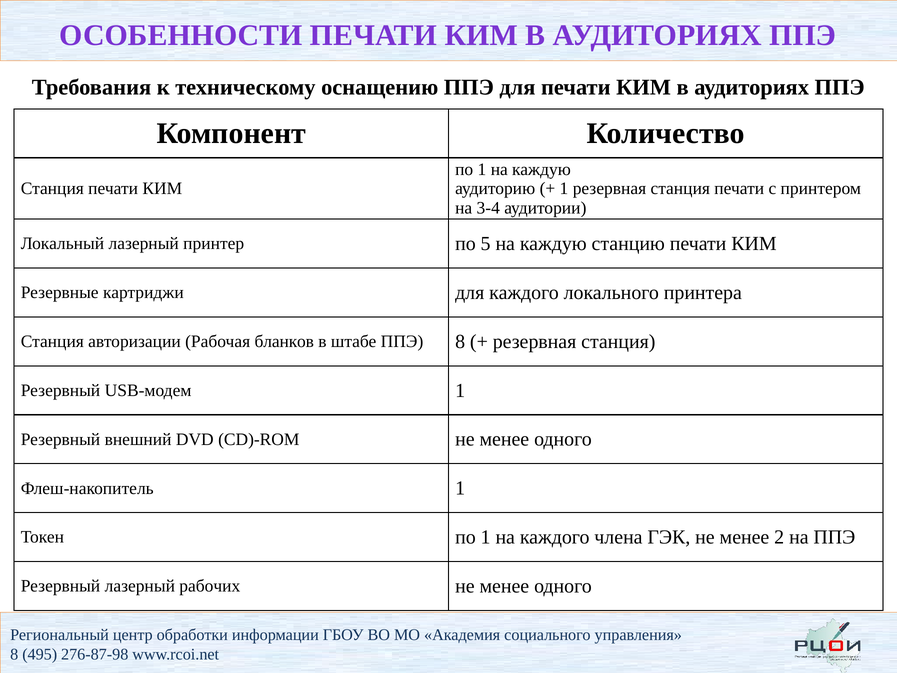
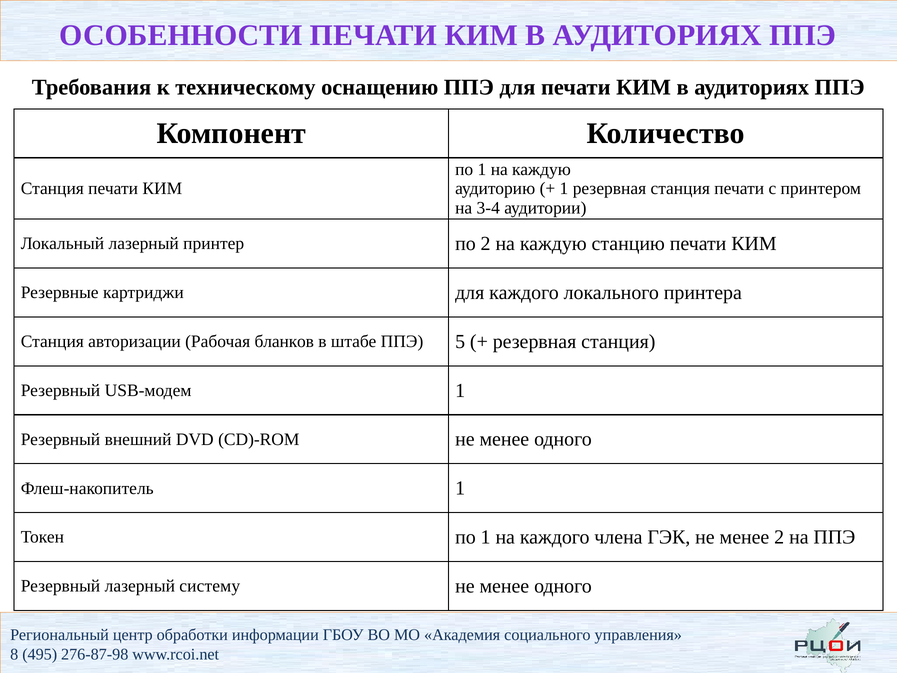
по 5: 5 -> 2
ППЭ 8: 8 -> 5
рабочих: рабочих -> систему
